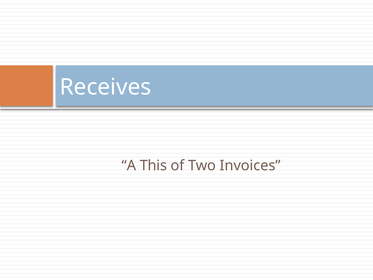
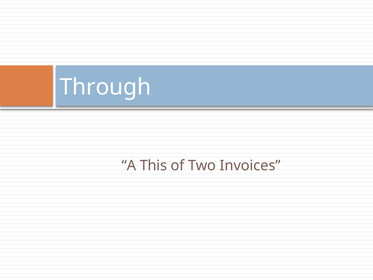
Receives: Receives -> Through
